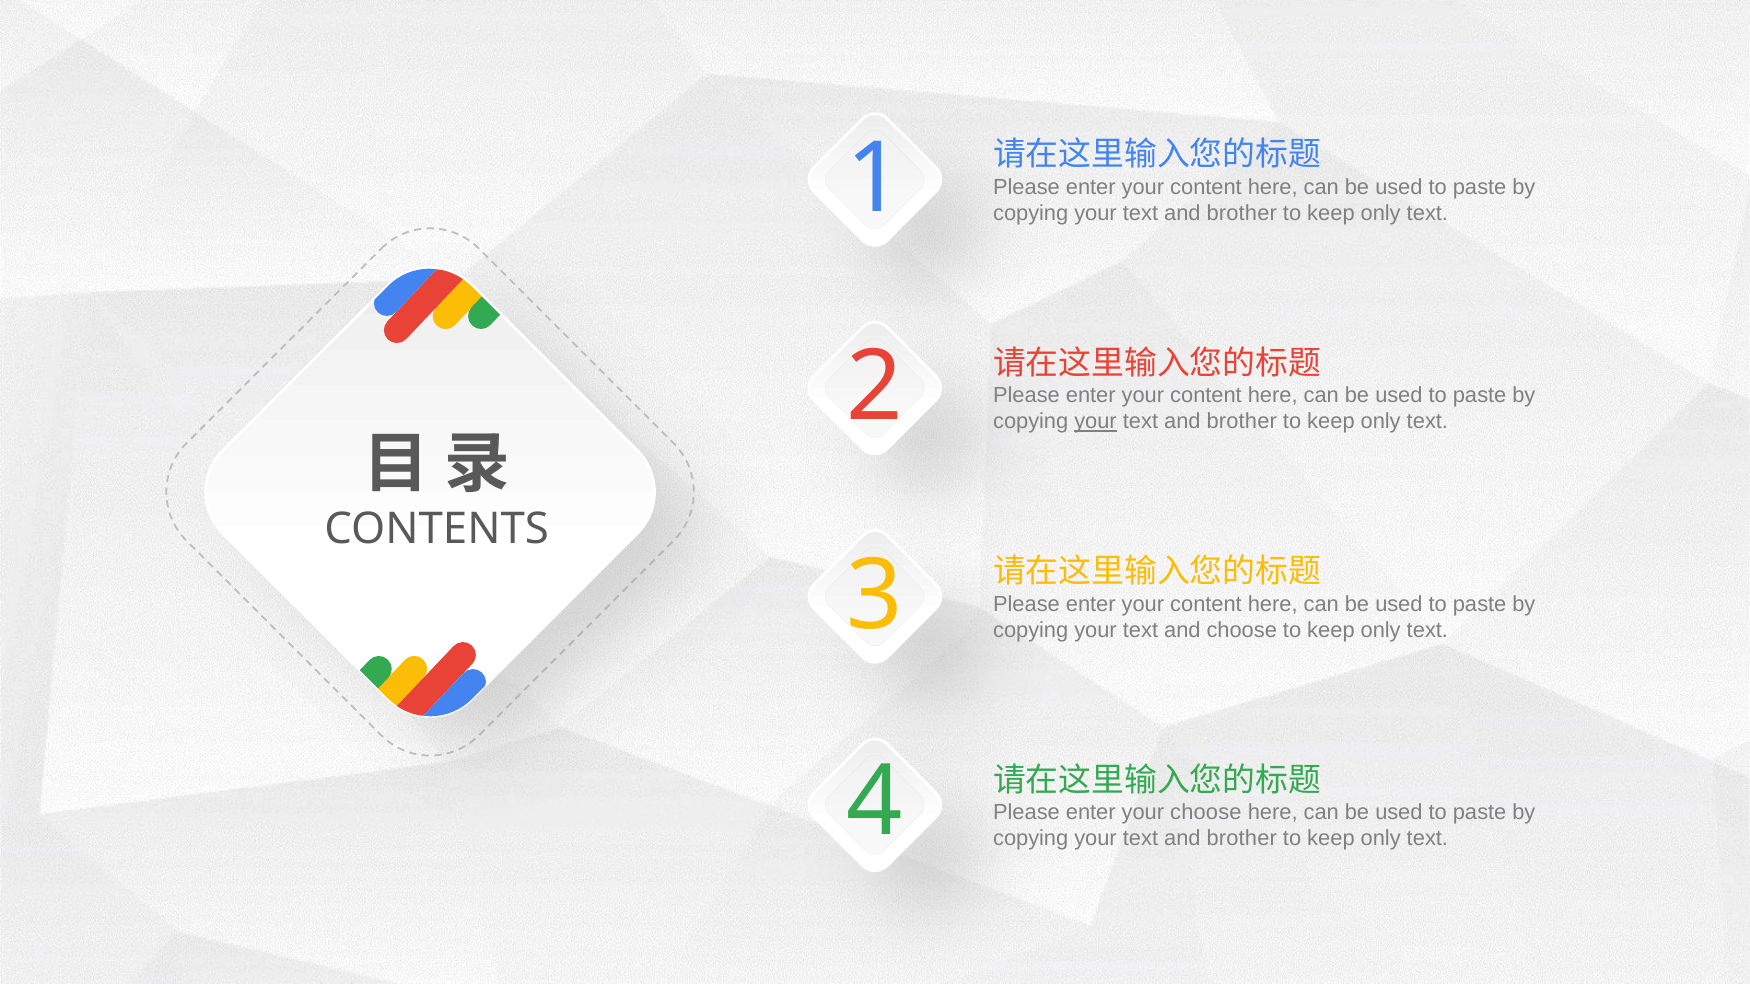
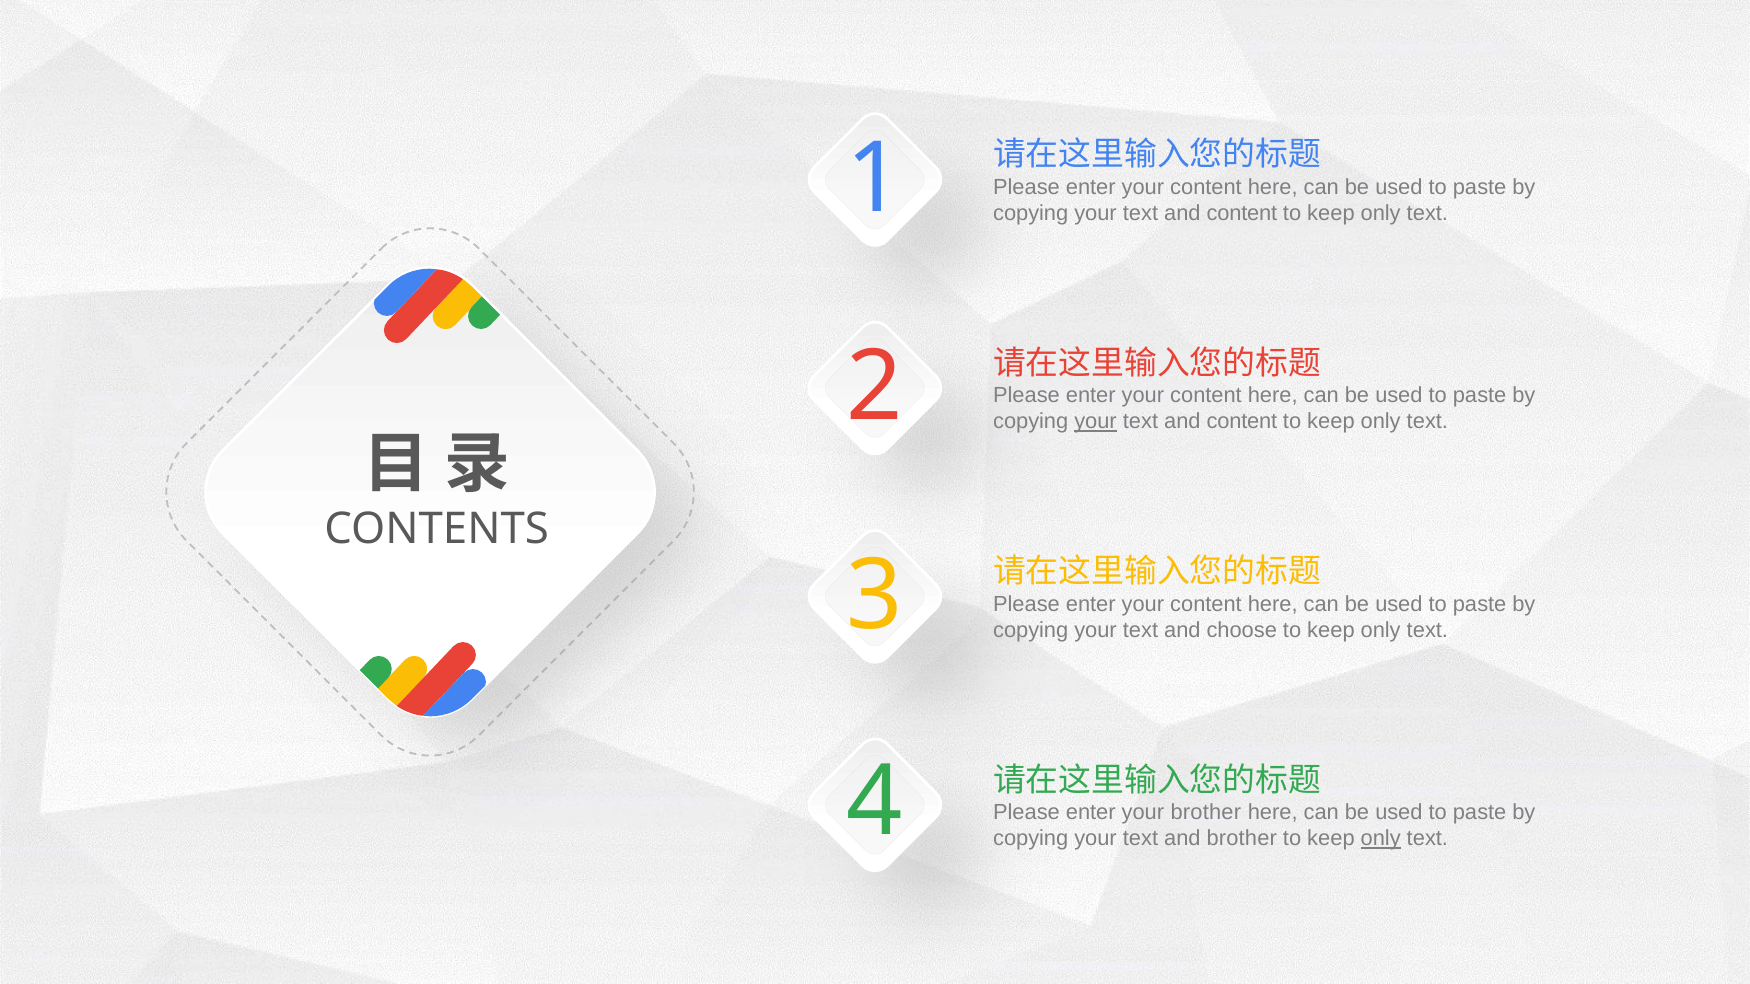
brother at (1242, 213): brother -> content
brother at (1242, 422): brother -> content
your choose: choose -> brother
only at (1381, 839) underline: none -> present
